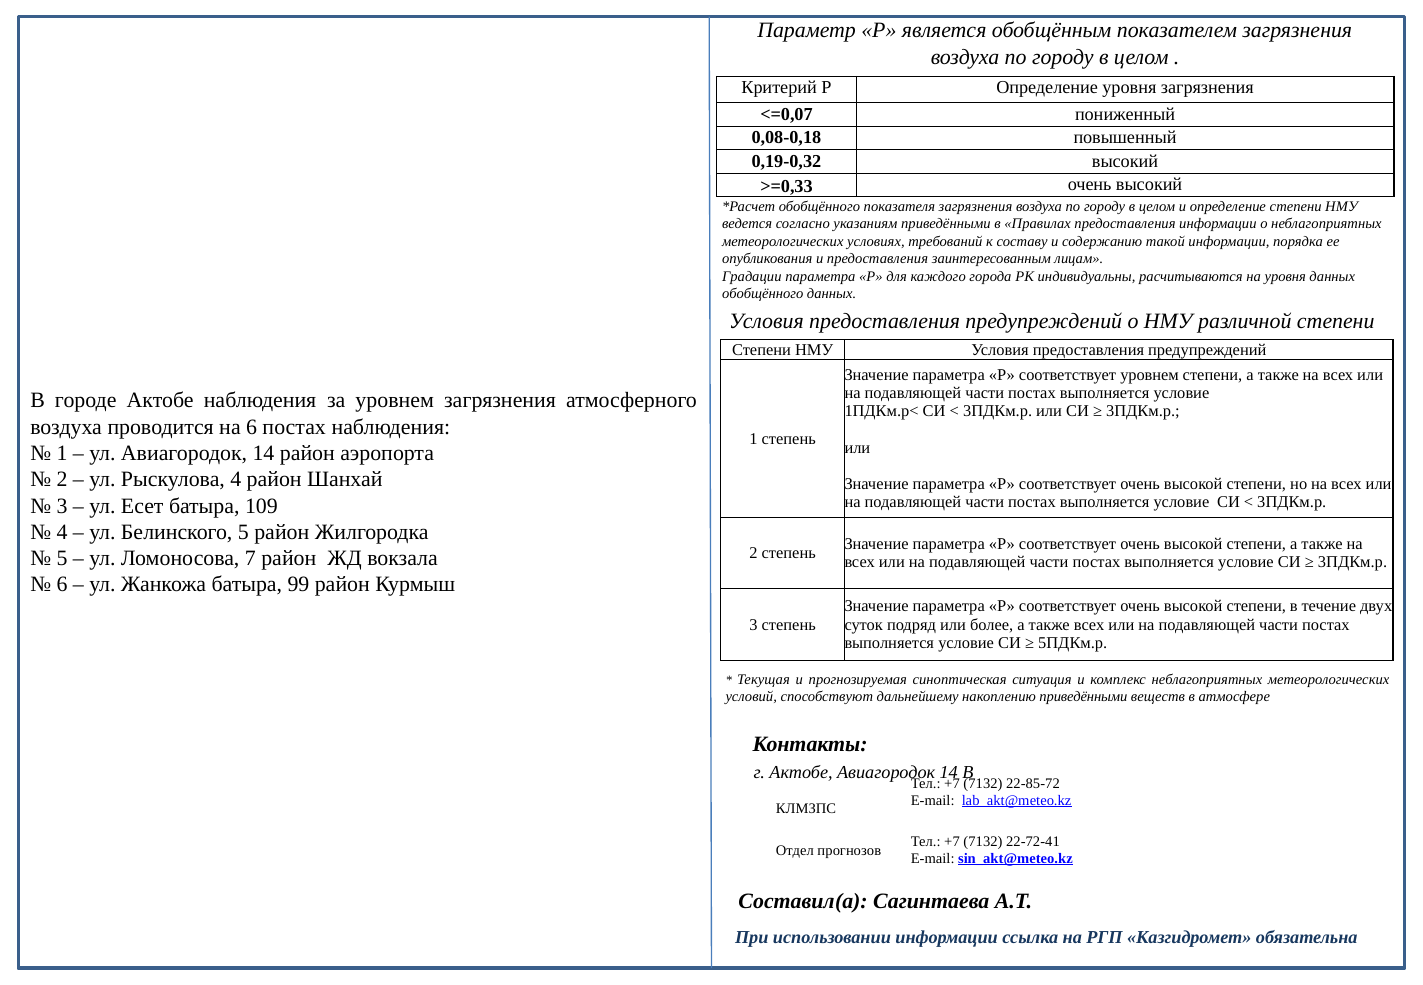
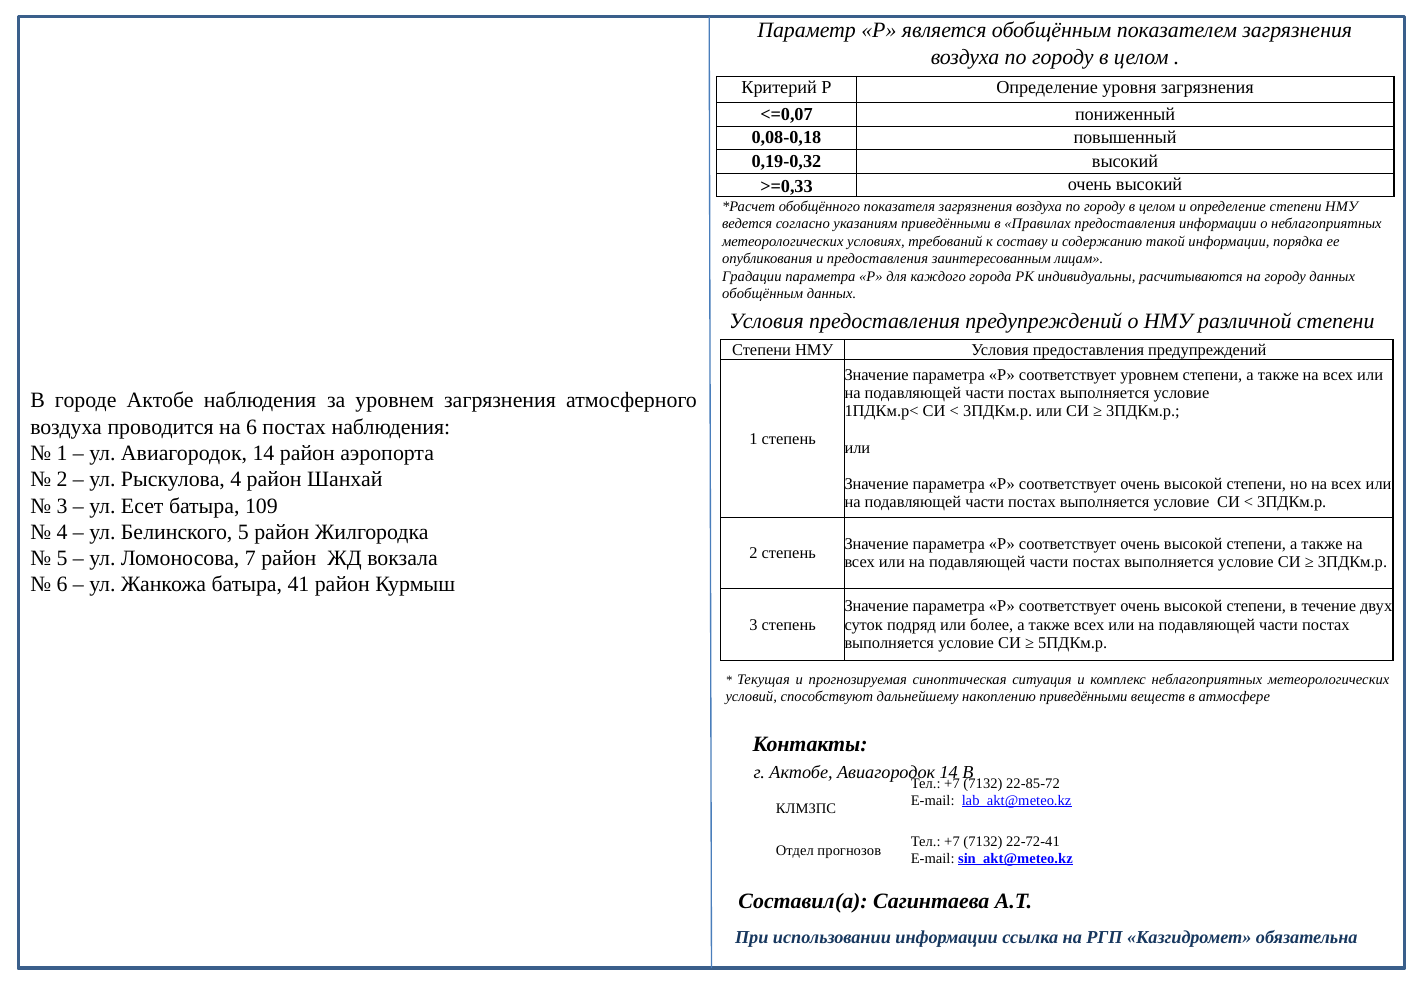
на уровня: уровня -> городу
обобщённого at (763, 294): обобщённого -> обобщённым
99: 99 -> 41
